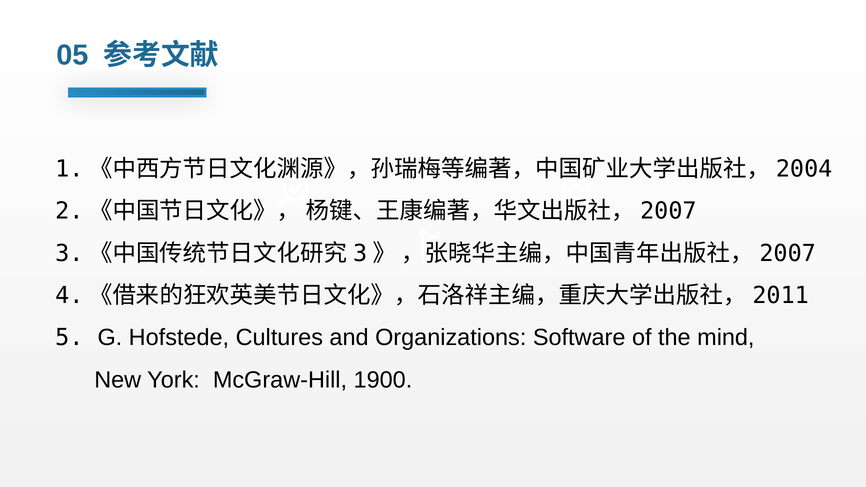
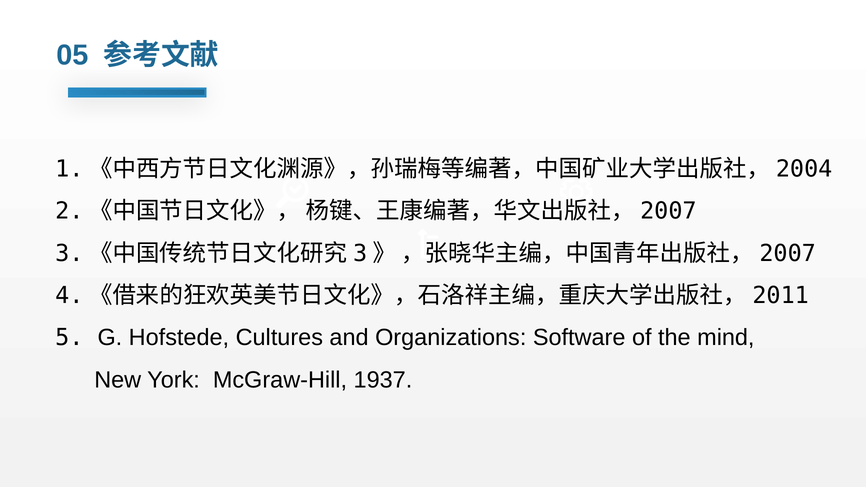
1900: 1900 -> 1937
